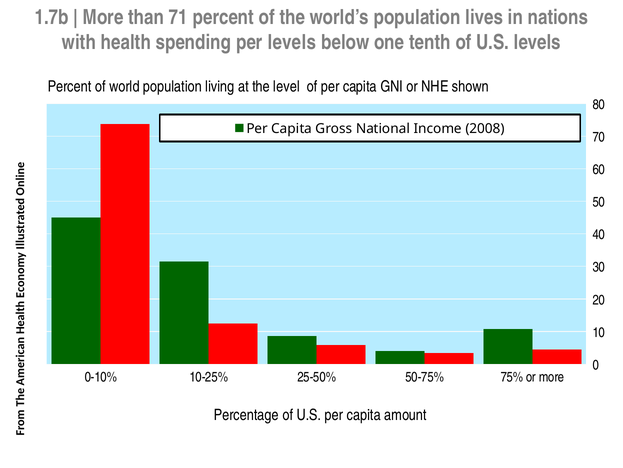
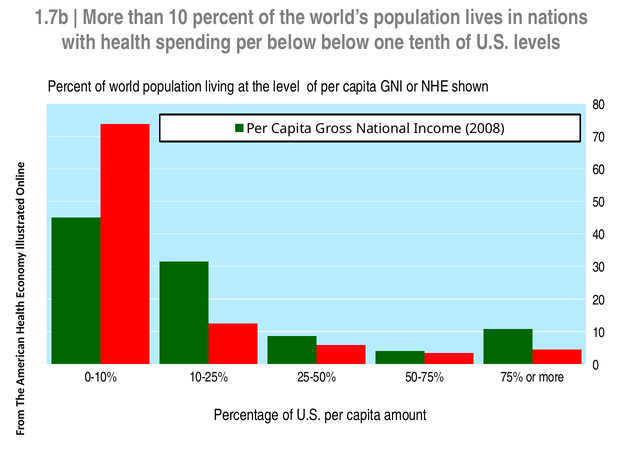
than 71: 71 -> 10
per levels: levels -> below
